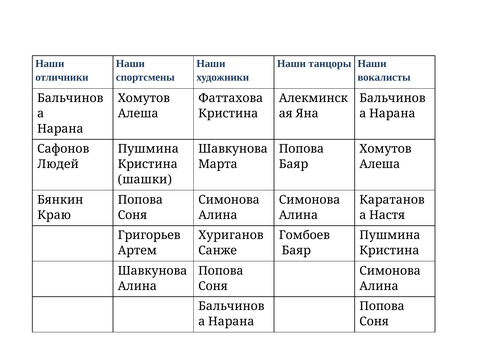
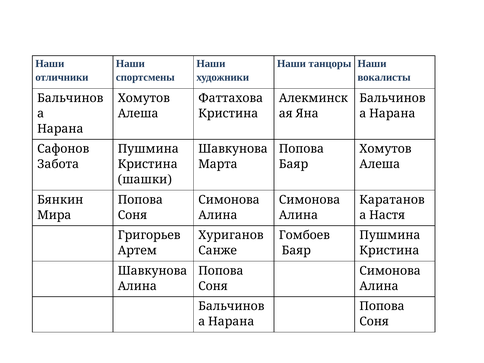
Людей: Людей -> Забота
Краю: Краю -> Мира
